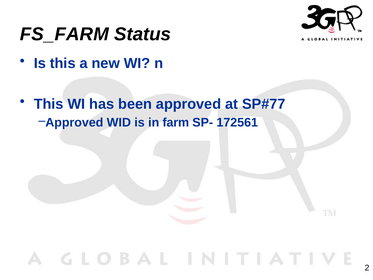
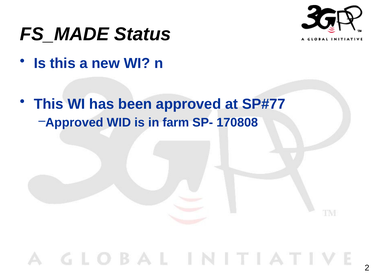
FS_FARM: FS_FARM -> FS_MADE
172561: 172561 -> 170808
